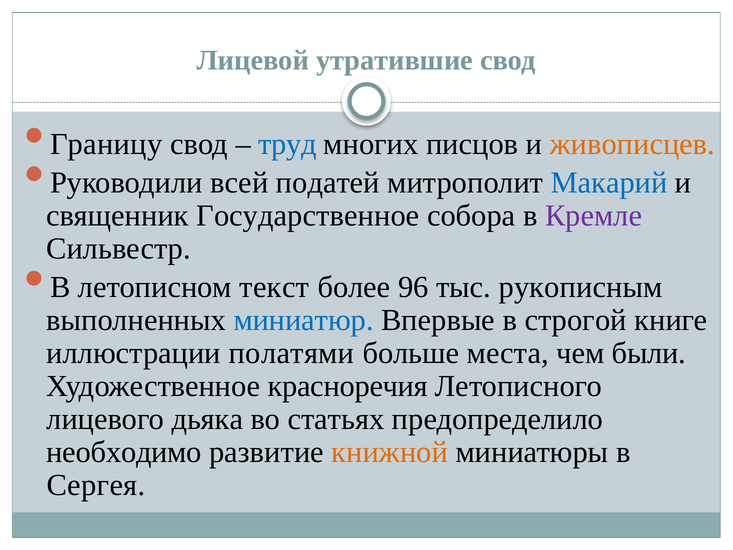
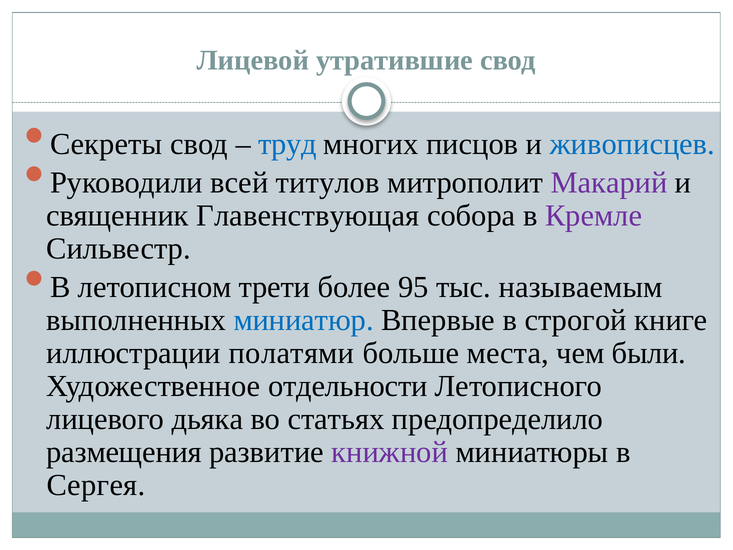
Границу: Границу -> Секреты
живописцев colour: orange -> blue
податей: податей -> титулов
Макарий colour: blue -> purple
Государственное: Государственное -> Главенствующая
текст: текст -> трети
96: 96 -> 95
рукописным: рукописным -> называемым
красноречия: красноречия -> отдельности
необходимо: необходимо -> размещения
книжной colour: orange -> purple
